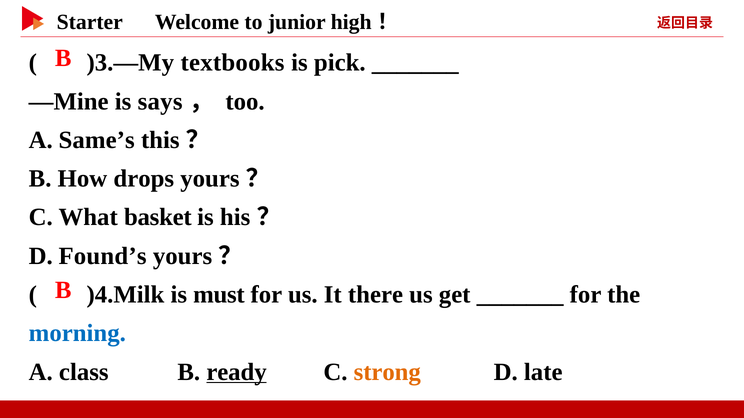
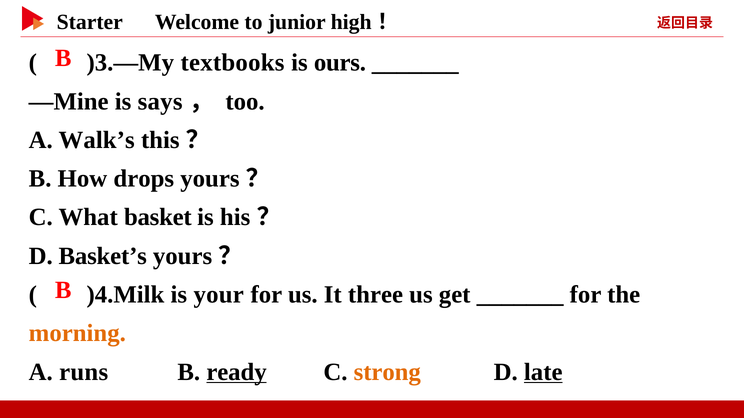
pick: pick -> ours
Same’s: Same’s -> Walk’s
Found’s: Found’s -> Basket’s
must: must -> your
there: there -> three
morning colour: blue -> orange
class: class -> runs
late underline: none -> present
